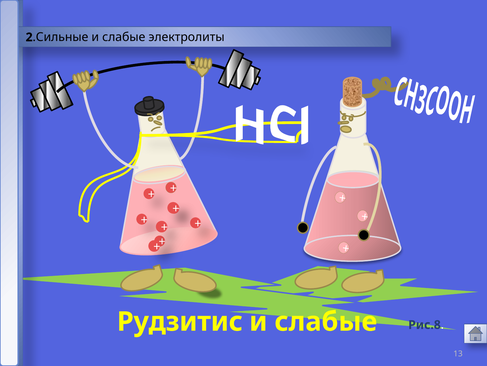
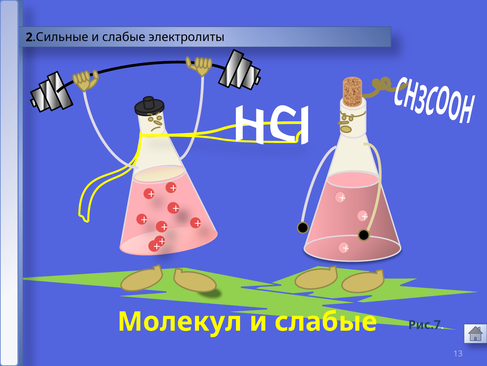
Рудзитис: Рудзитис -> Молекул
Рис.8: Рис.8 -> Рис.7
